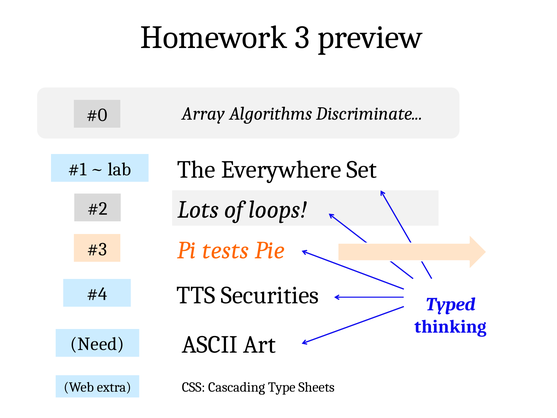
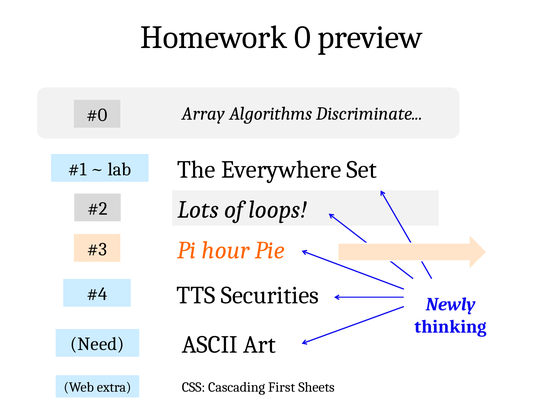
3: 3 -> 0
tests: tests -> hour
Typed: Typed -> Newly
Type: Type -> First
